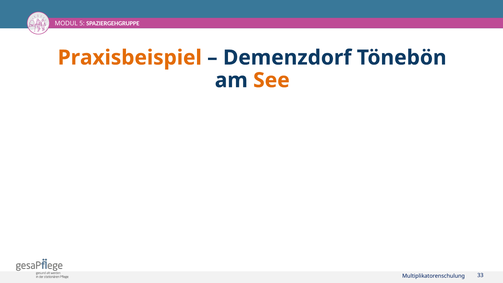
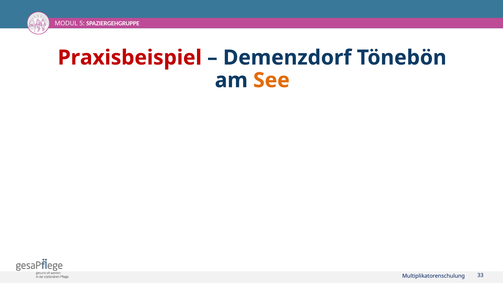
Praxisbeispiel colour: orange -> red
